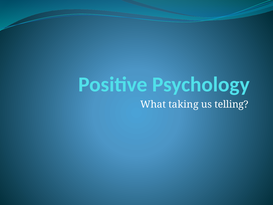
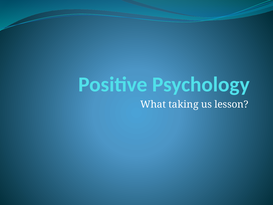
telling: telling -> lesson
